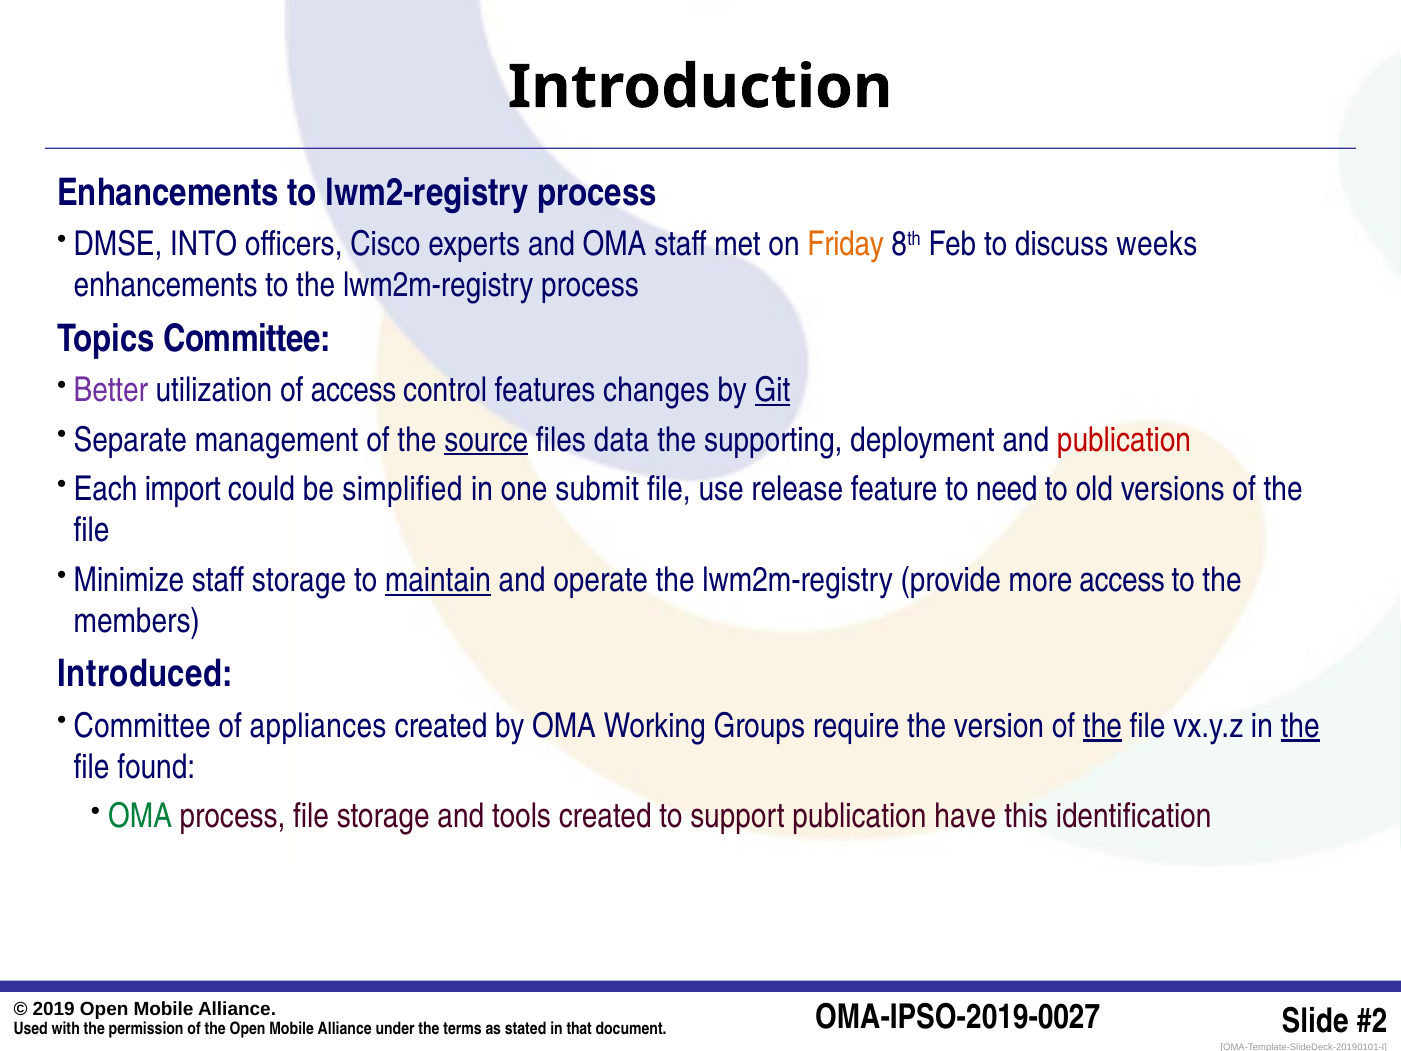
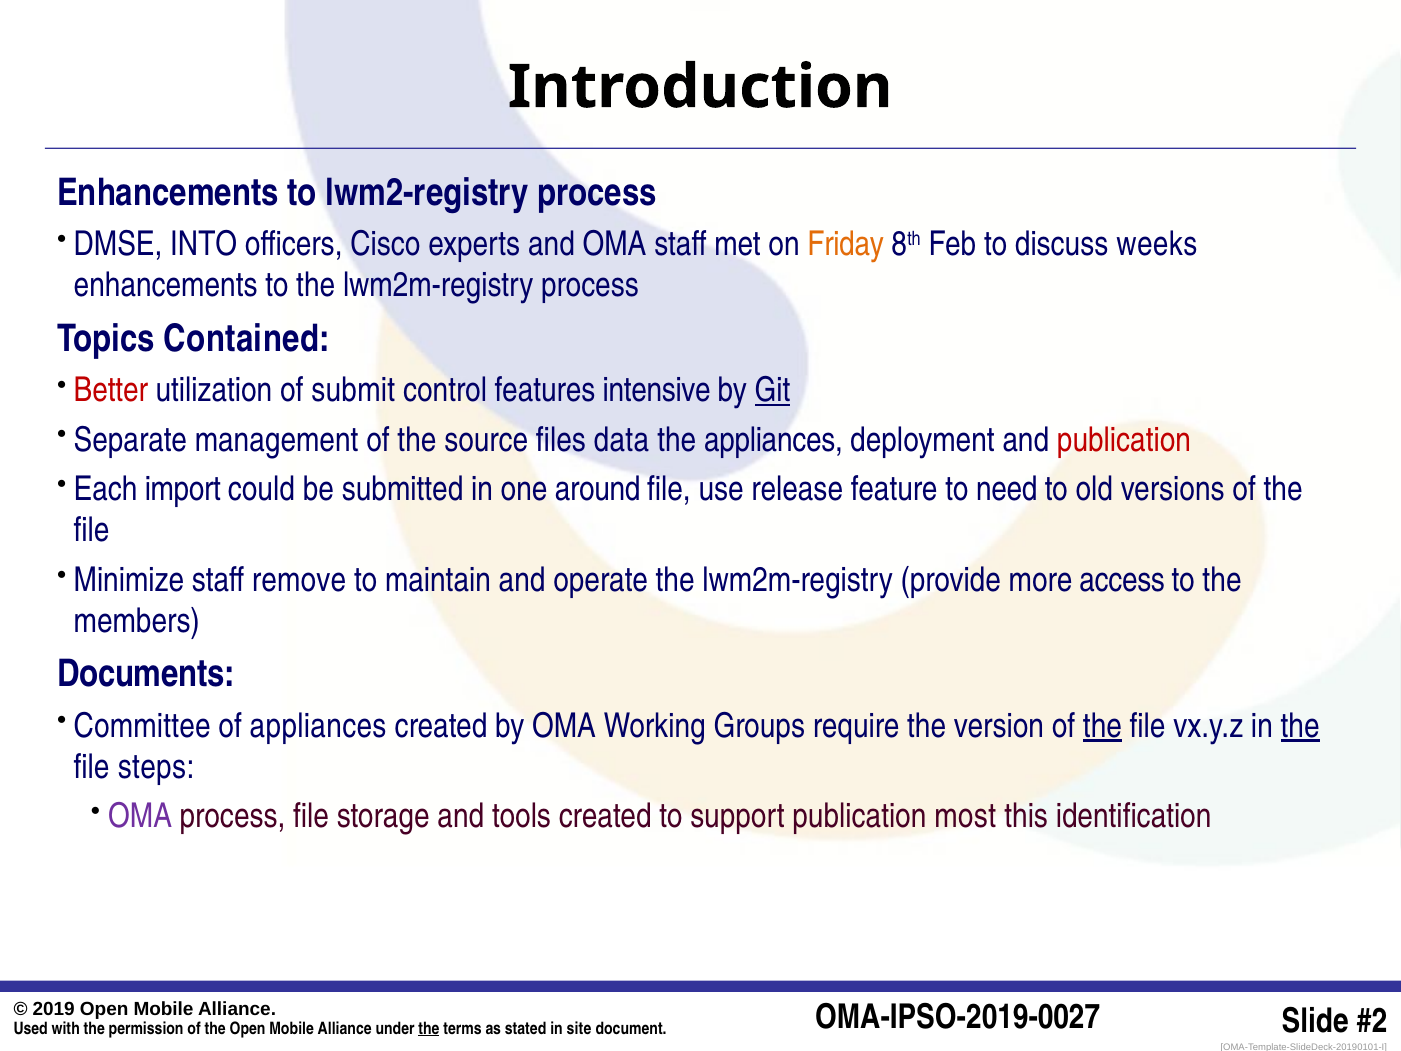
Topics Committee: Committee -> Contained
Better colour: purple -> red
of access: access -> submit
changes: changes -> intensive
source underline: present -> none
the supporting: supporting -> appliances
simplified: simplified -> submitted
submit: submit -> around
staff storage: storage -> remove
maintain underline: present -> none
Introduced: Introduced -> Documents
found: found -> steps
OMA at (140, 816) colour: green -> purple
have: have -> most
the at (429, 1028) underline: none -> present
that: that -> site
